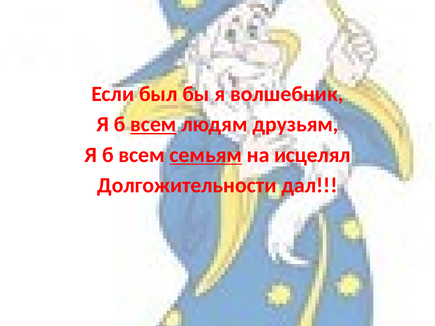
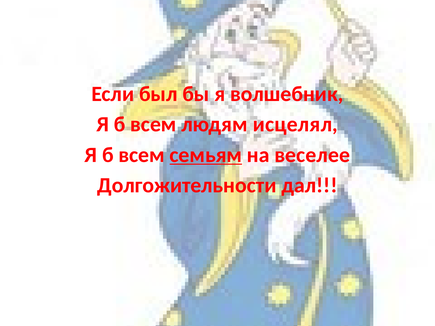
всем at (153, 125) underline: present -> none
друзьям: друзьям -> исцелял
исцелял: исцелял -> веселее
